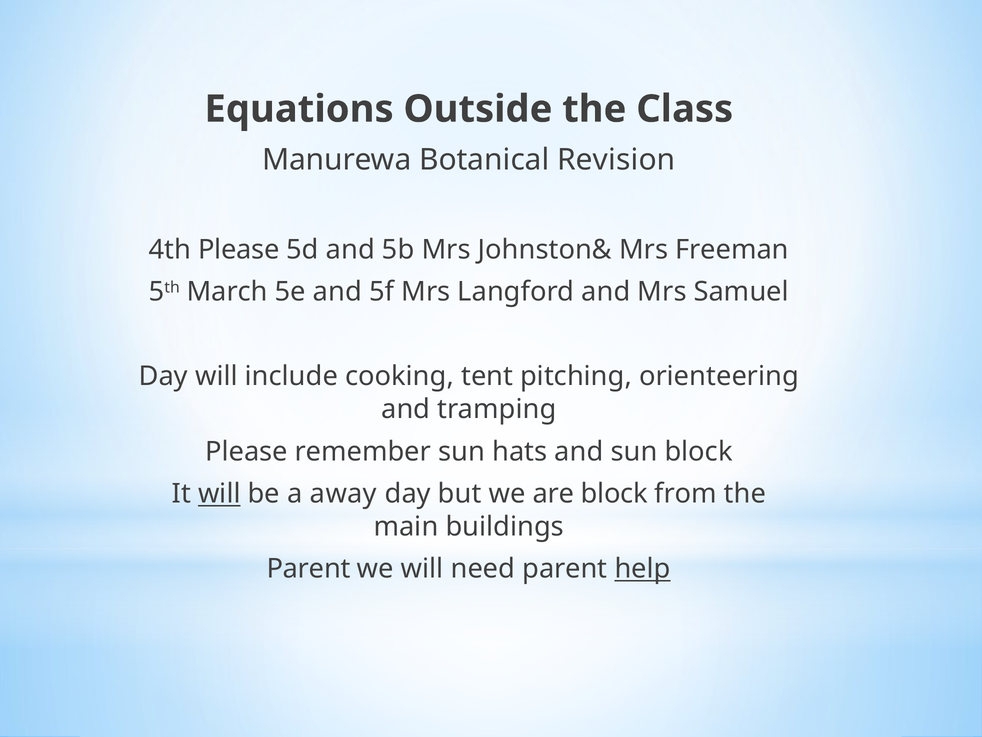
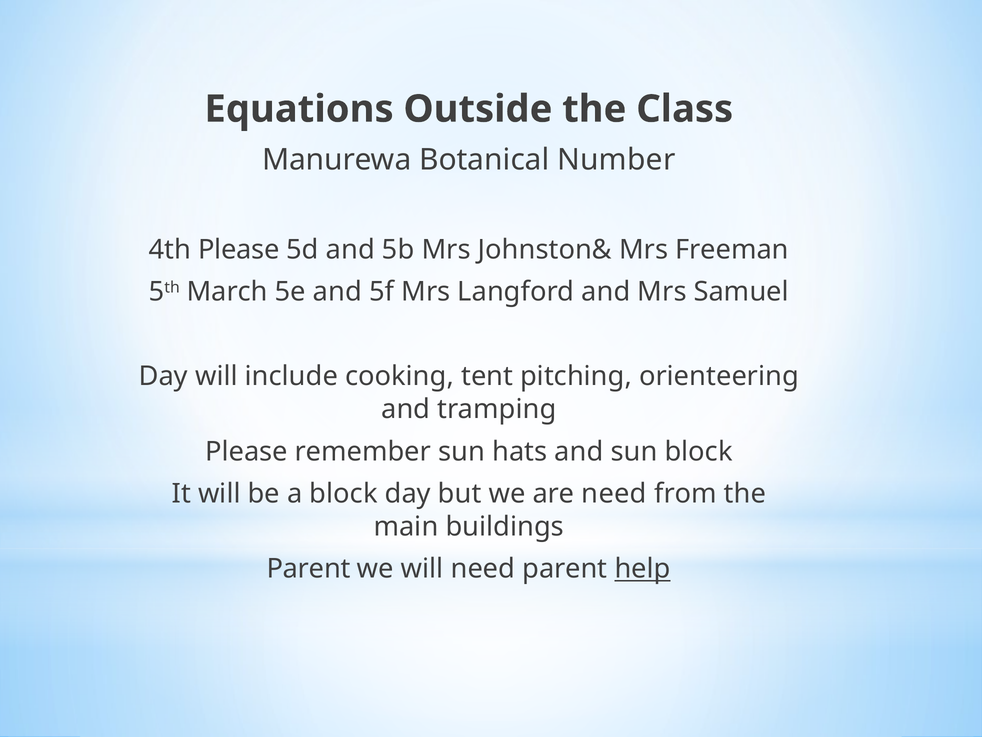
Revision: Revision -> Number
will at (219, 494) underline: present -> none
a away: away -> block
are block: block -> need
